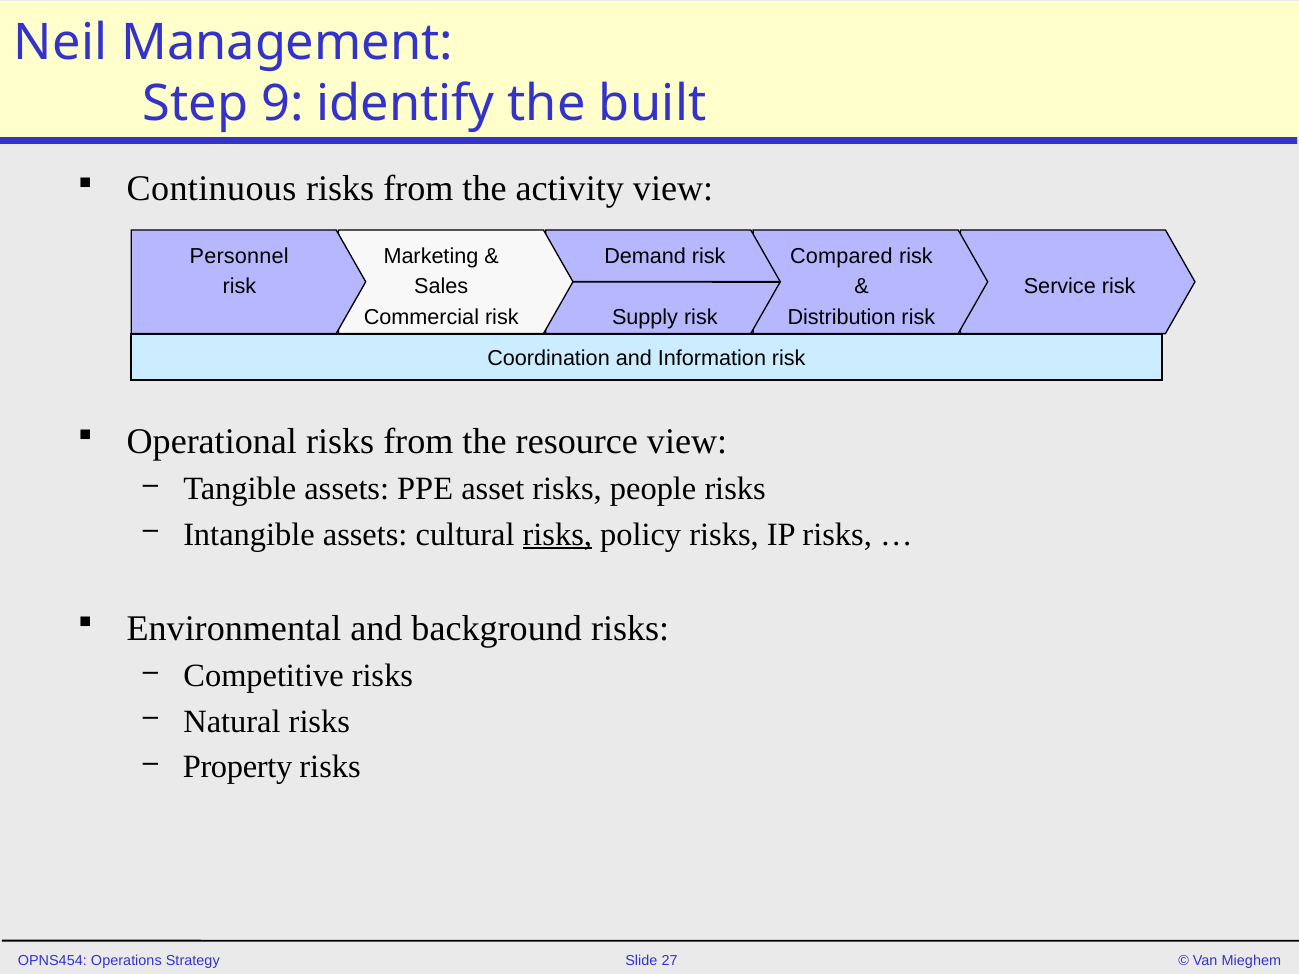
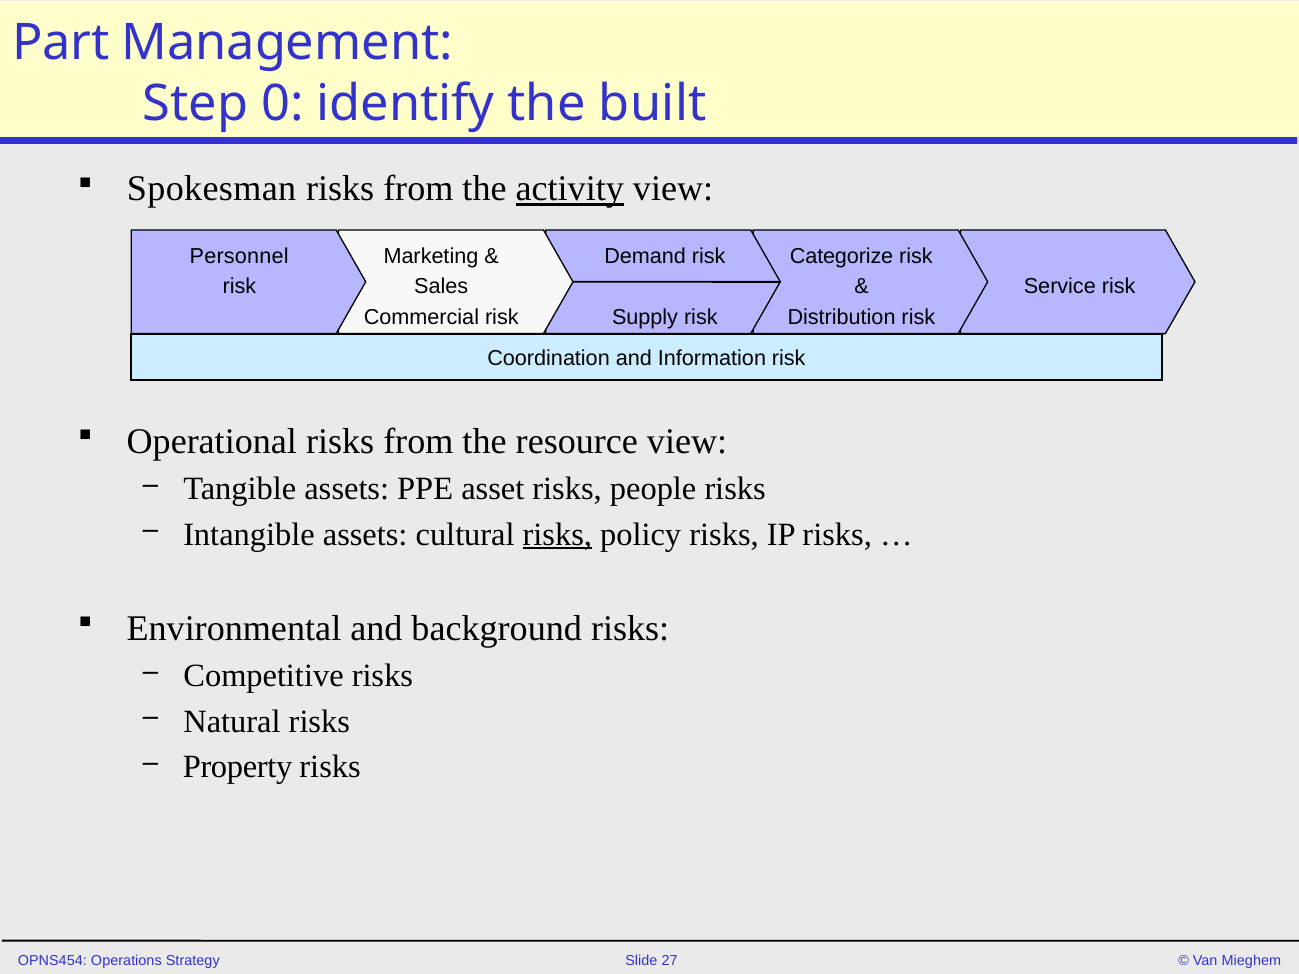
Neil: Neil -> Part
9: 9 -> 0
Continuous: Continuous -> Spokesman
activity underline: none -> present
Compared: Compared -> Categorize
